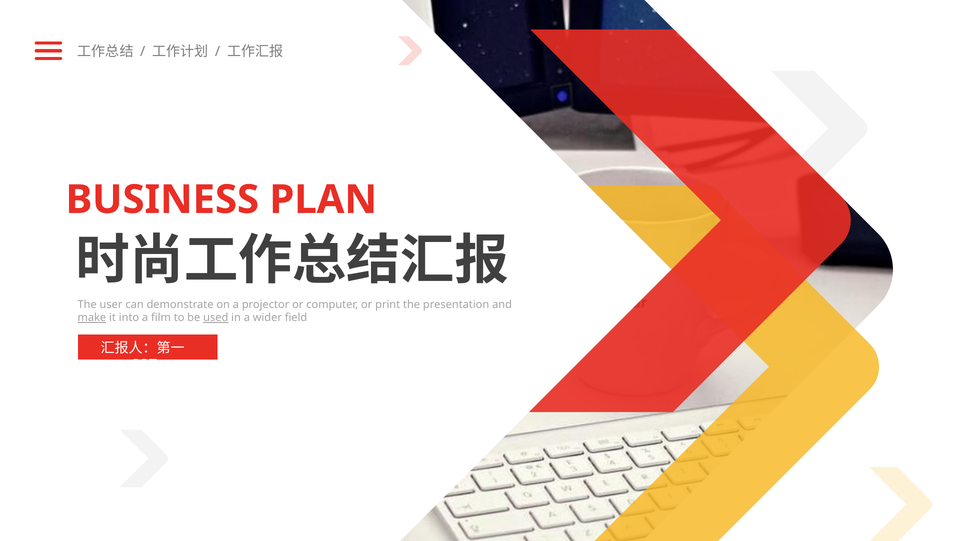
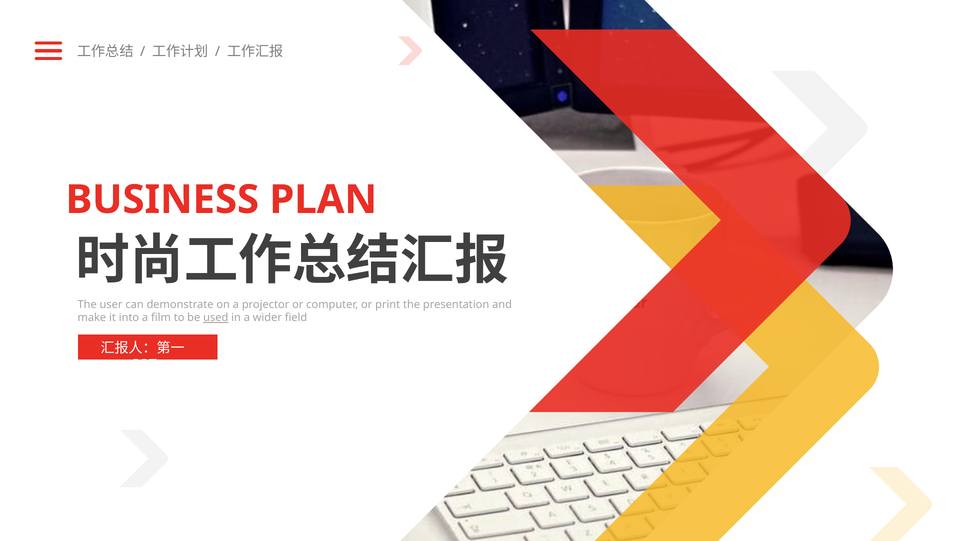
make underline: present -> none
